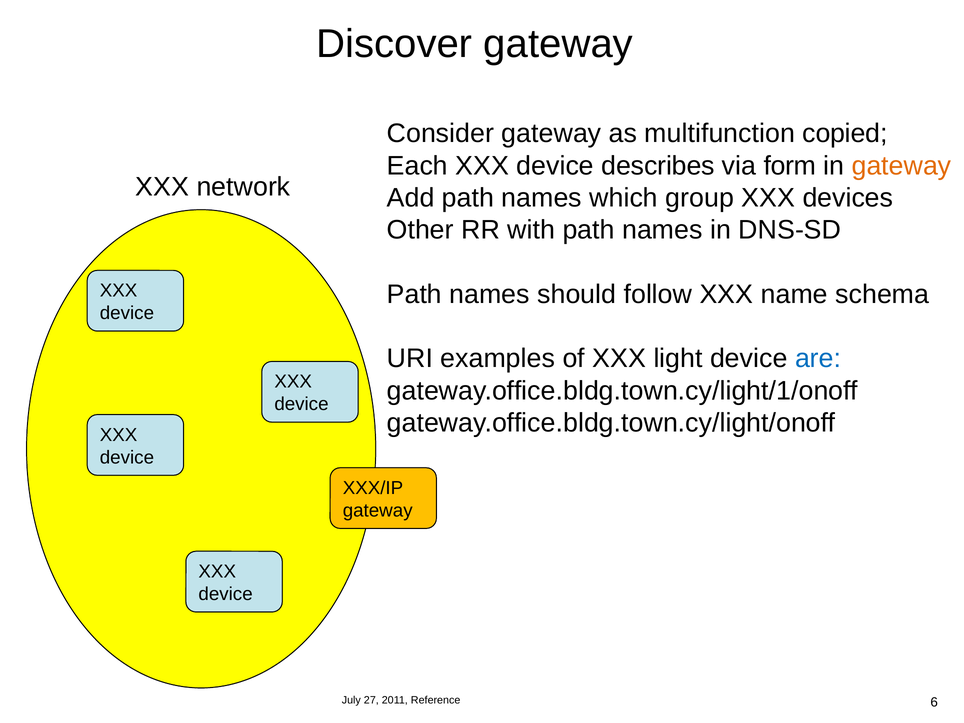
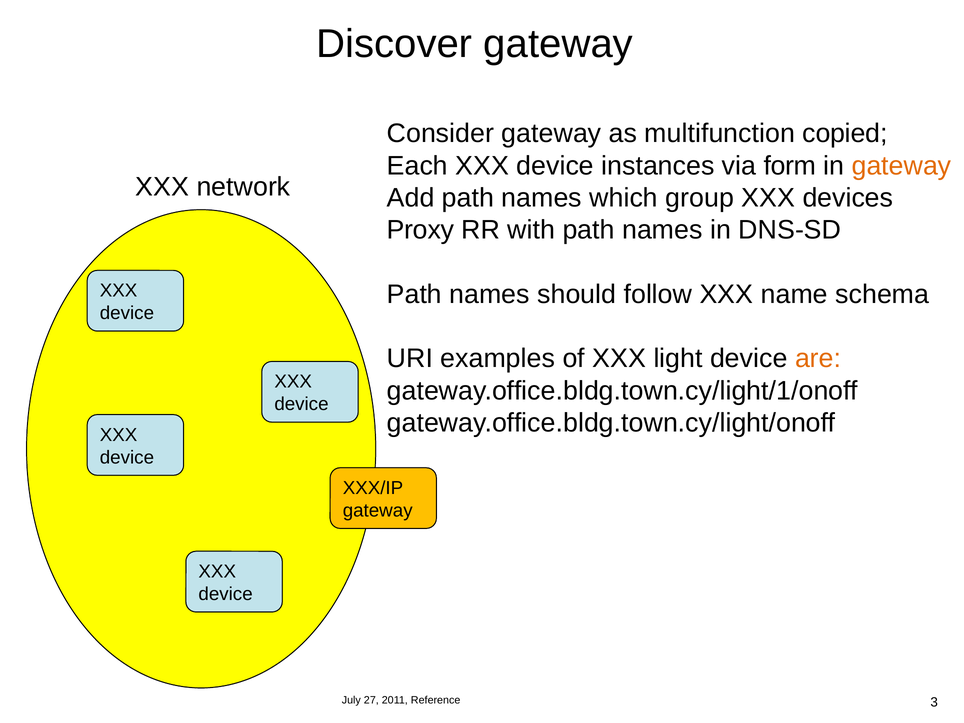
describes: describes -> instances
Other: Other -> Proxy
are colour: blue -> orange
6: 6 -> 3
